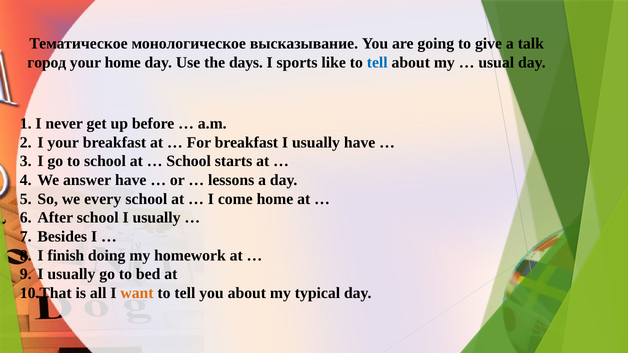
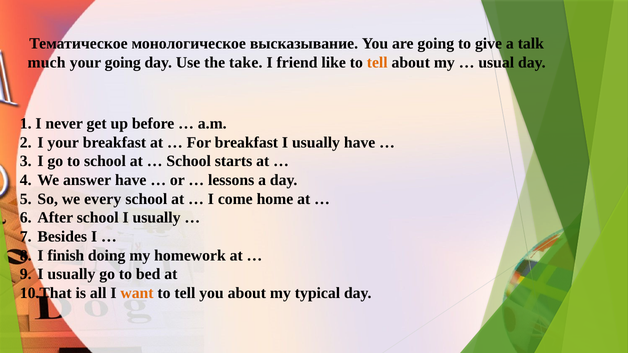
город: город -> much
your home: home -> going
days: days -> take
sports: sports -> friend
tell at (377, 63) colour: blue -> orange
